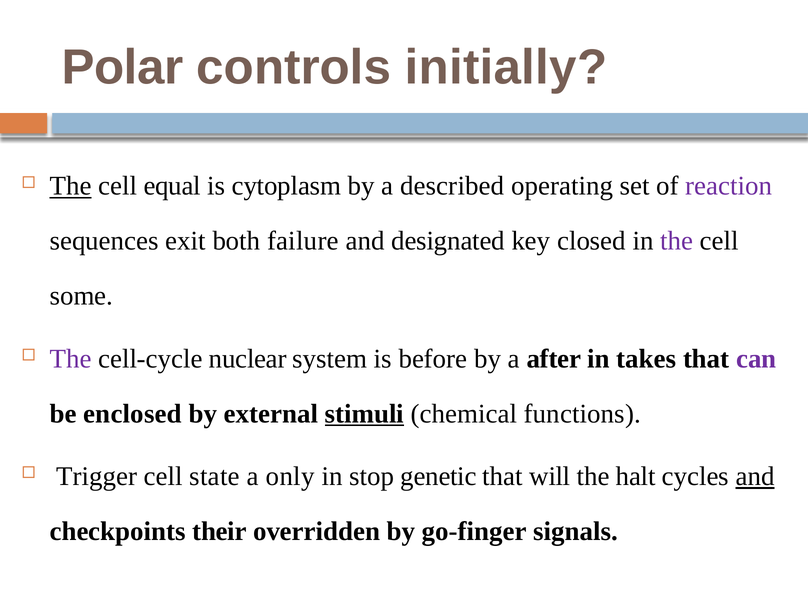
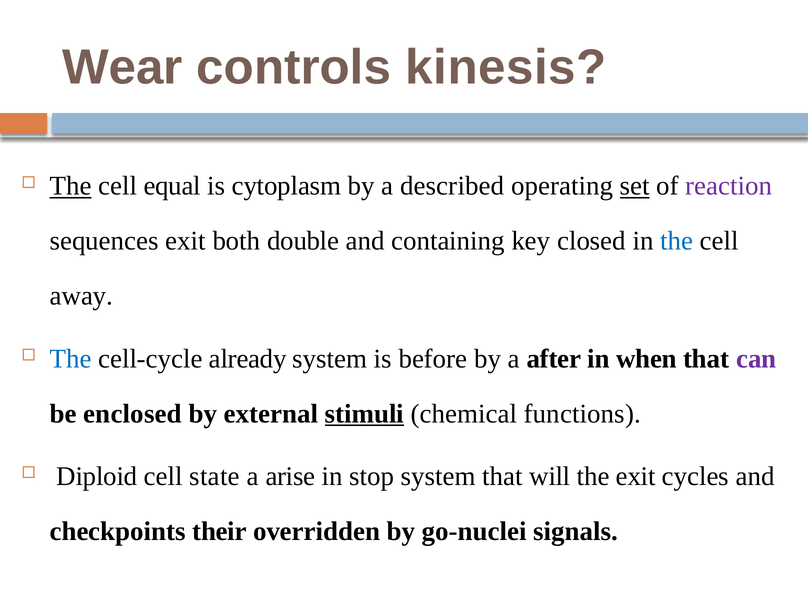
Polar: Polar -> Wear
initially: initially -> kinesis
set underline: none -> present
failure: failure -> double
designated: designated -> containing
the at (677, 241) colour: purple -> blue
some: some -> away
The at (71, 359) colour: purple -> blue
nuclear: nuclear -> already
takes: takes -> when
Trigger: Trigger -> Diploid
only: only -> arise
stop genetic: genetic -> system
the halt: halt -> exit
and at (755, 476) underline: present -> none
go-finger: go-finger -> go-nuclei
